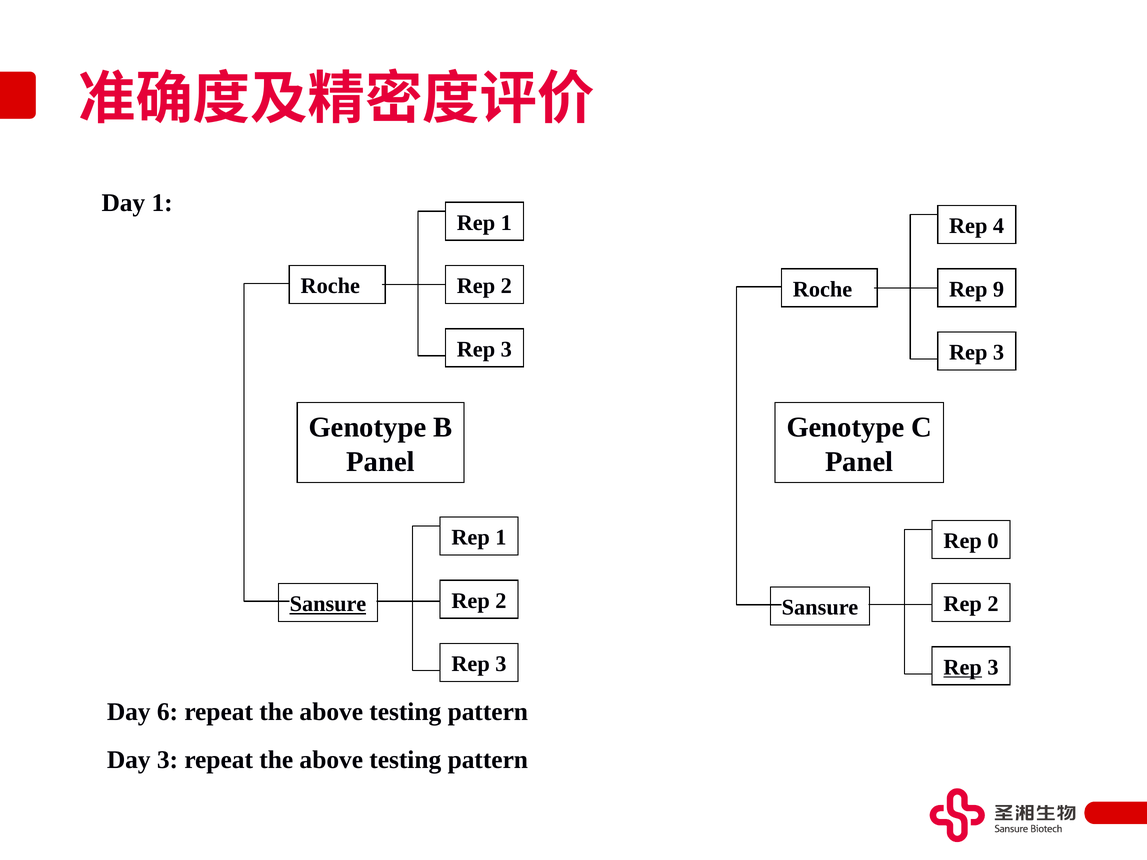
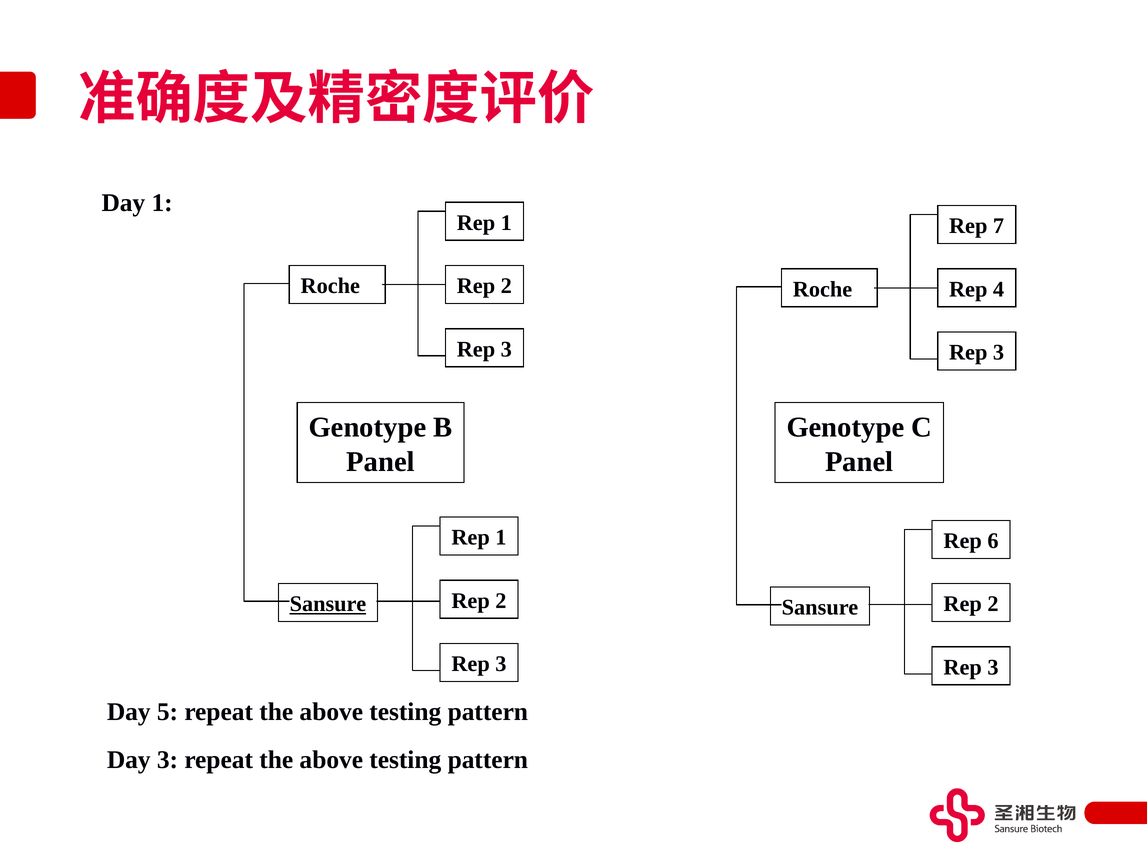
4: 4 -> 7
9: 9 -> 4
0: 0 -> 6
Rep at (963, 668) underline: present -> none
6: 6 -> 5
